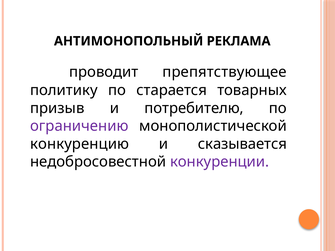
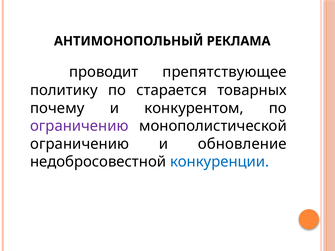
призыв: призыв -> почему
потребителю: потребителю -> конкурентом
конкуренцию at (80, 144): конкуренцию -> ограничению
сказывается: сказывается -> обновление
конкуренции colour: purple -> blue
